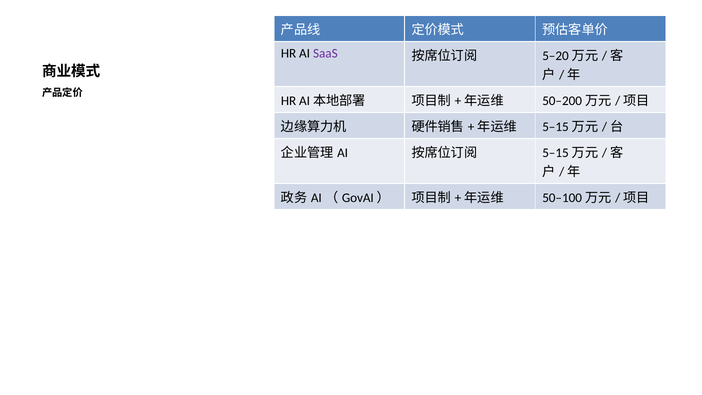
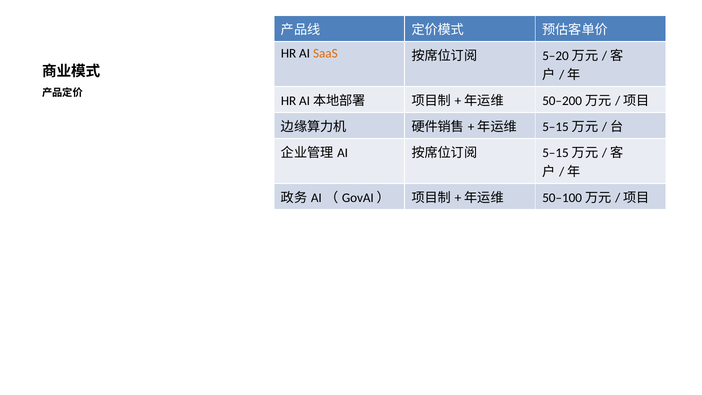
SaaS colour: purple -> orange
